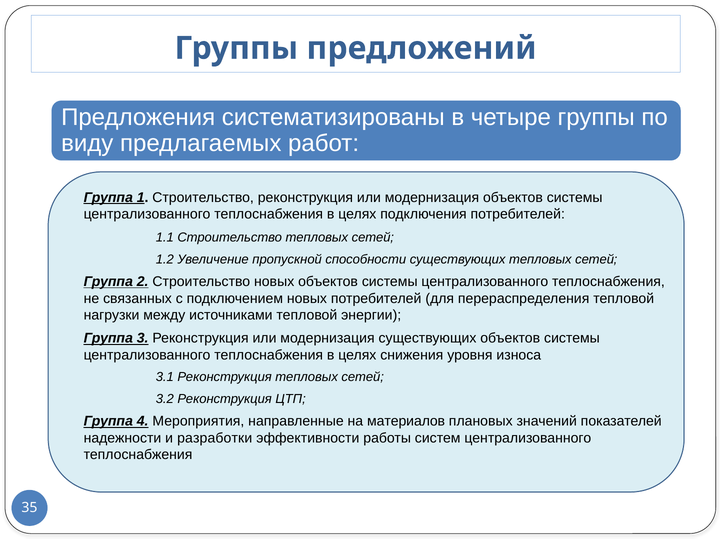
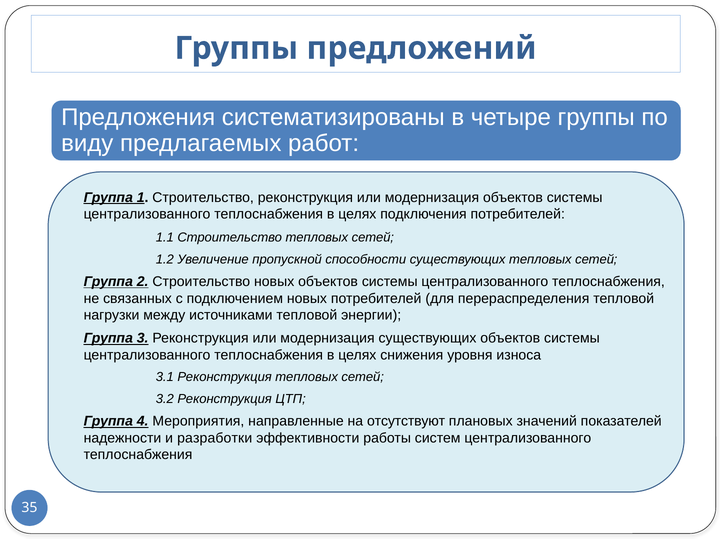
материалов: материалов -> отсутствуют
